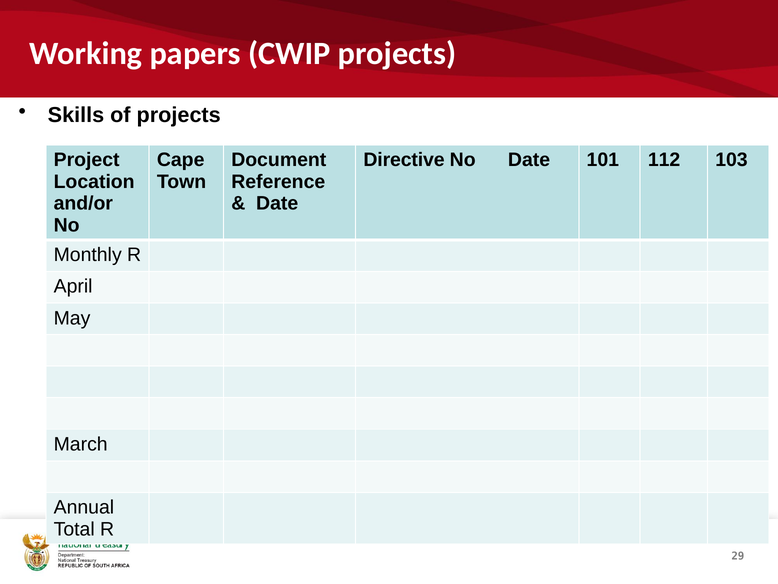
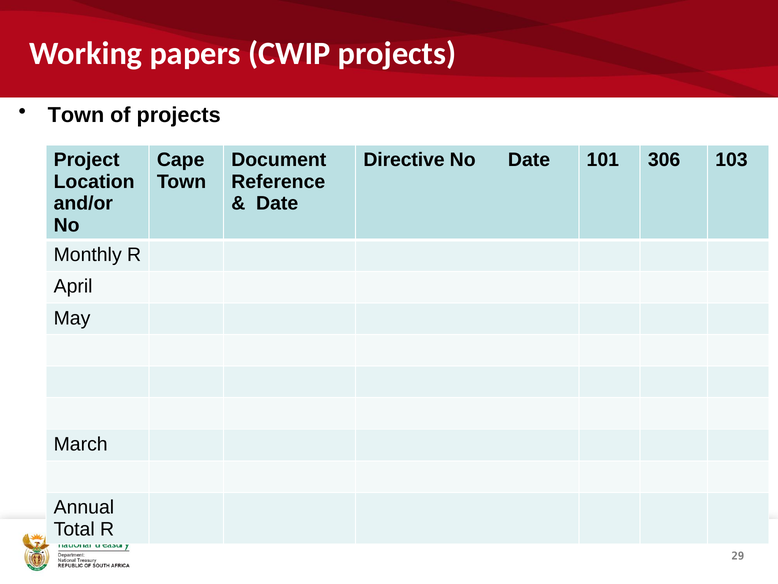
Skills at (76, 115): Skills -> Town
112: 112 -> 306
